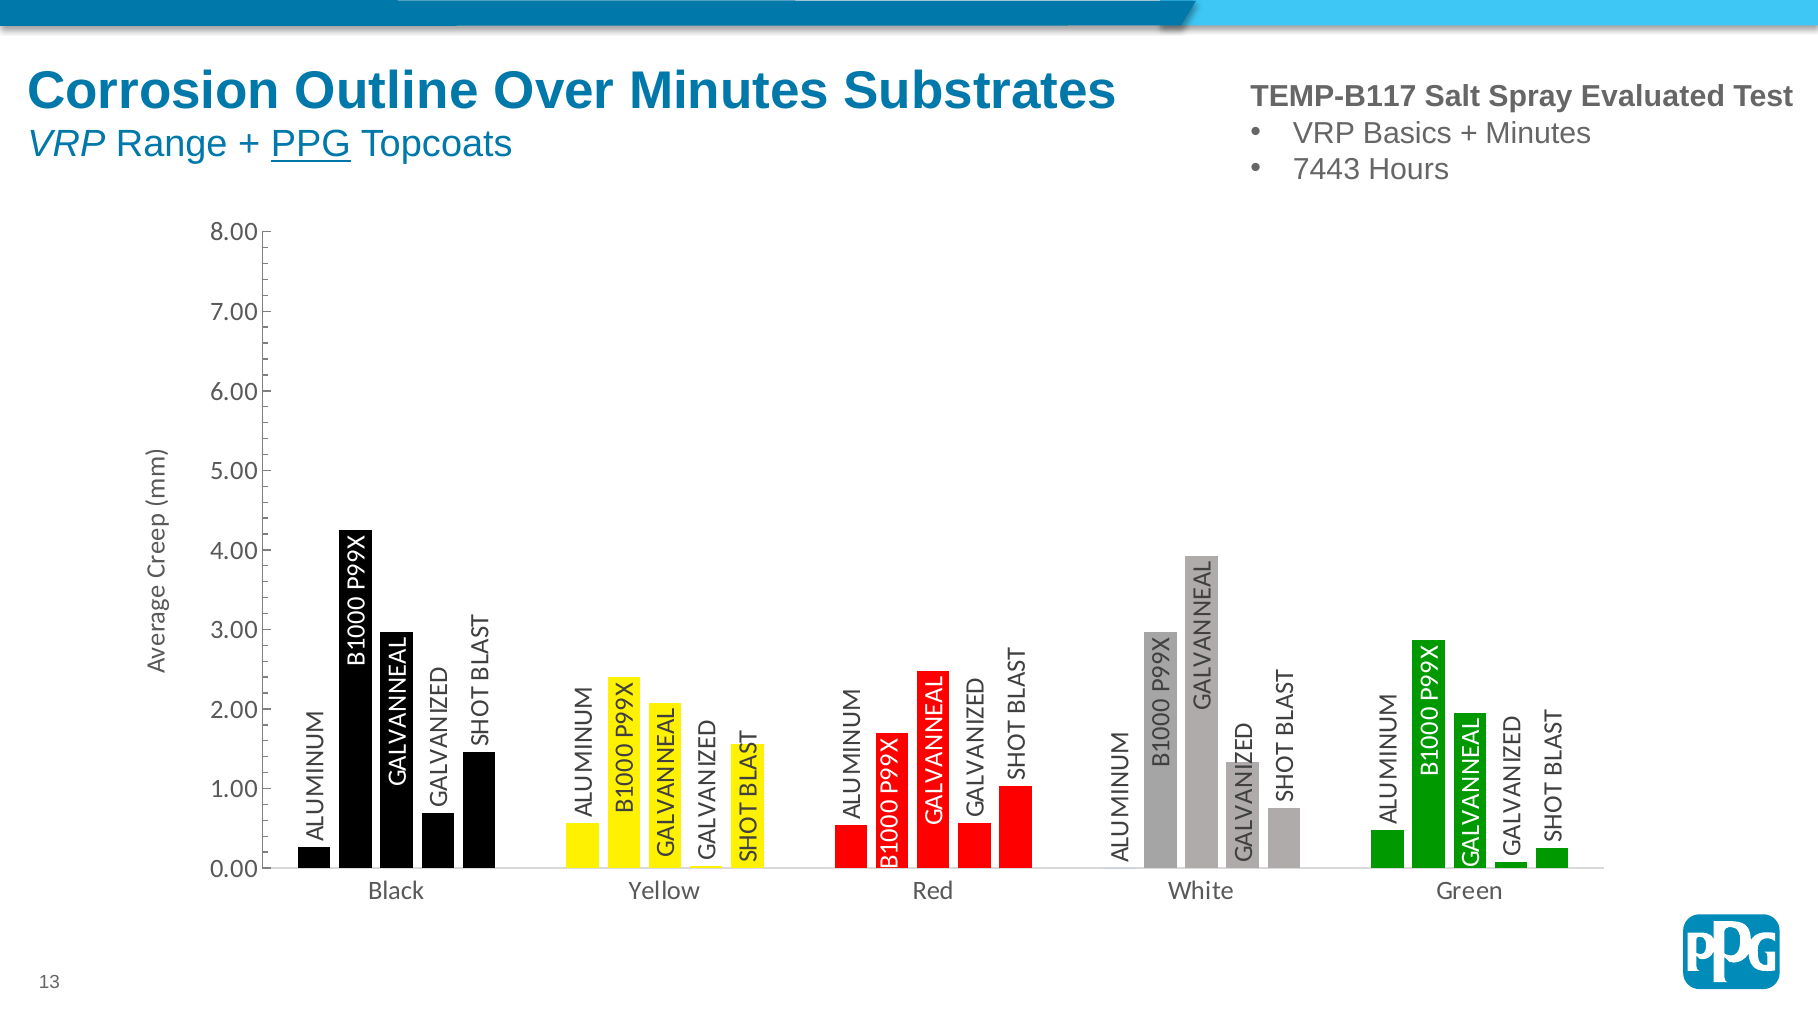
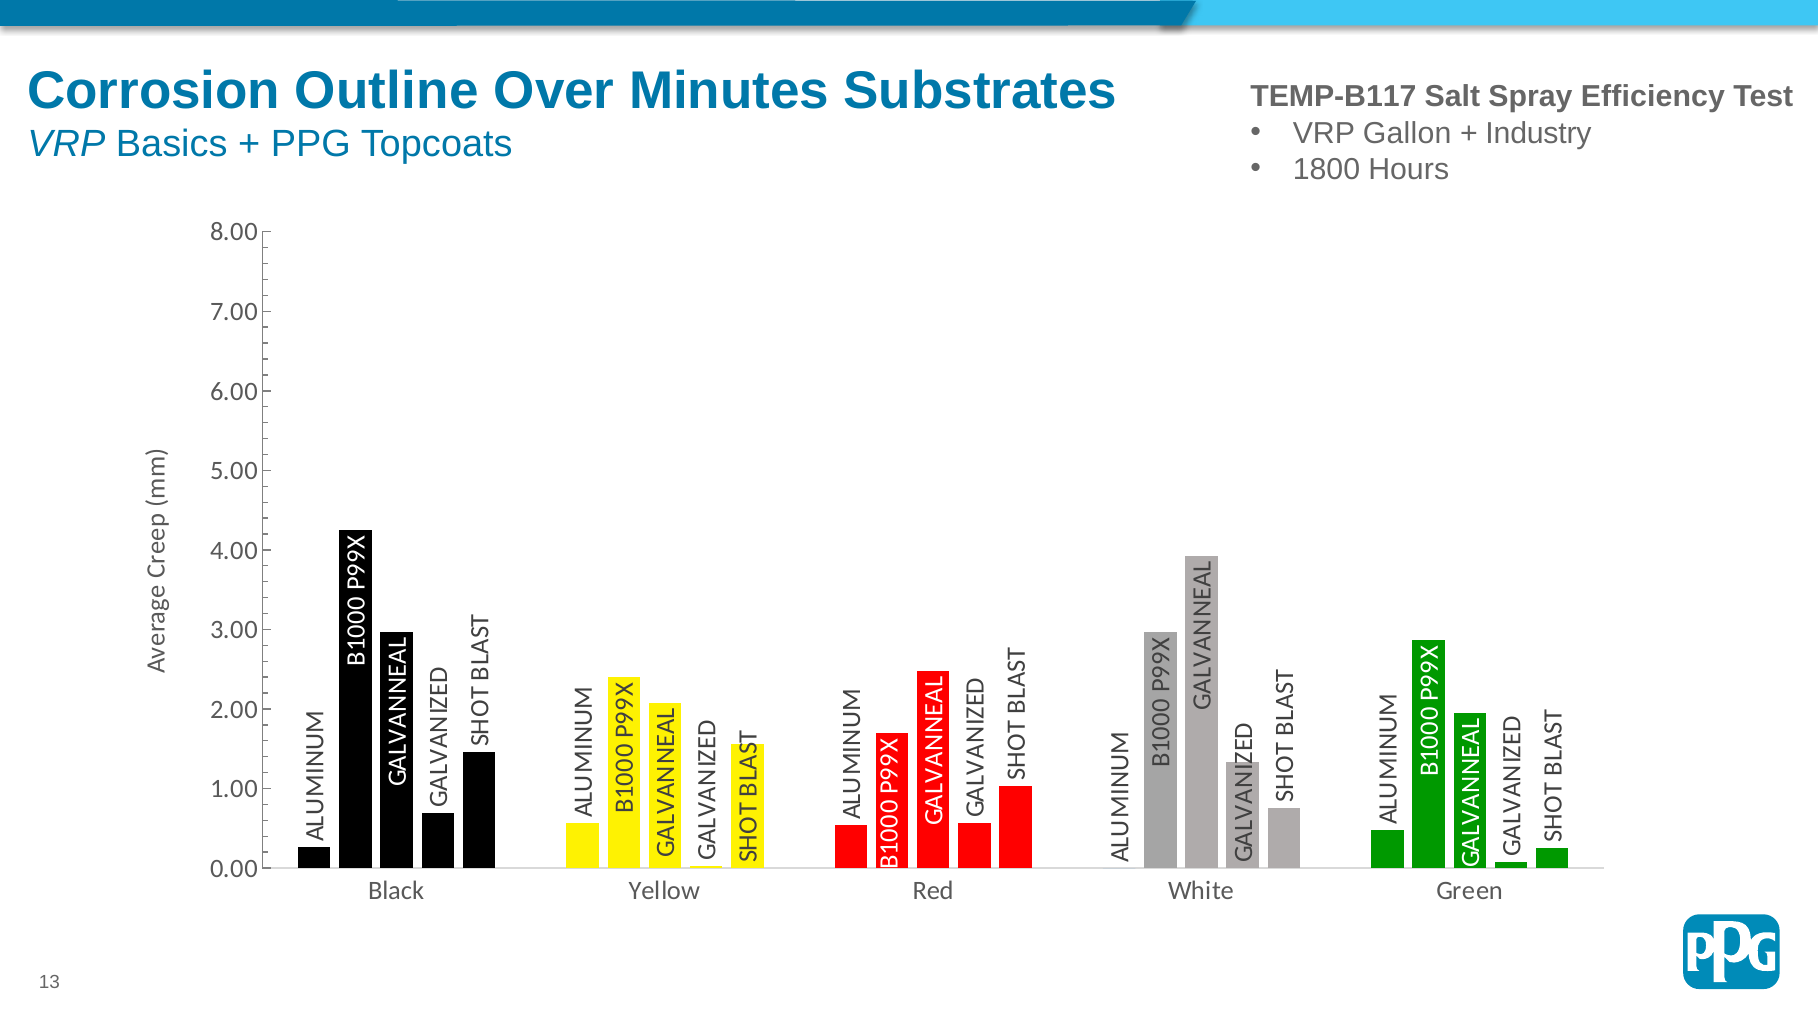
Evaluated: Evaluated -> Efficiency
Basics: Basics -> Gallon
Minutes at (1538, 133): Minutes -> Industry
Range: Range -> Basics
PPG underline: present -> none
7443: 7443 -> 1800
